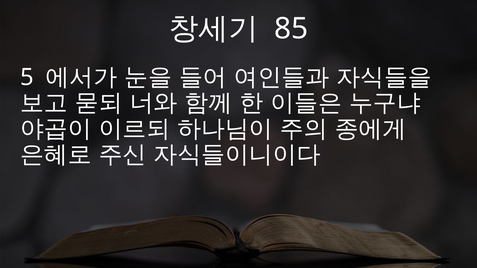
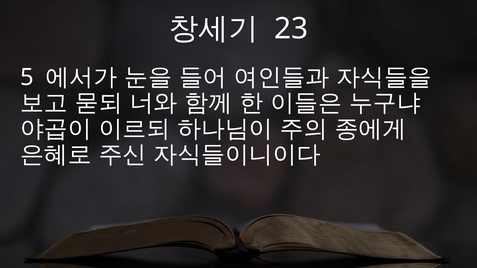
85: 85 -> 23
